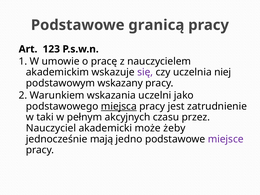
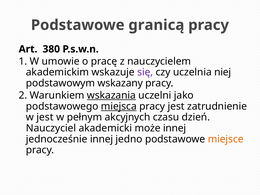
123: 123 -> 380
wskazania underline: none -> present
w taki: taki -> jest
przez: przez -> dzień
może żeby: żeby -> innej
jednocześnie mają: mają -> innej
miejsce colour: purple -> orange
